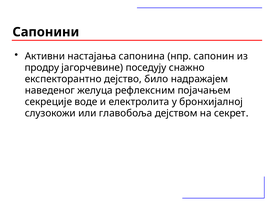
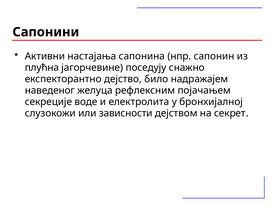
продру: продру -> плућна
главобоља: главобоља -> зависности
